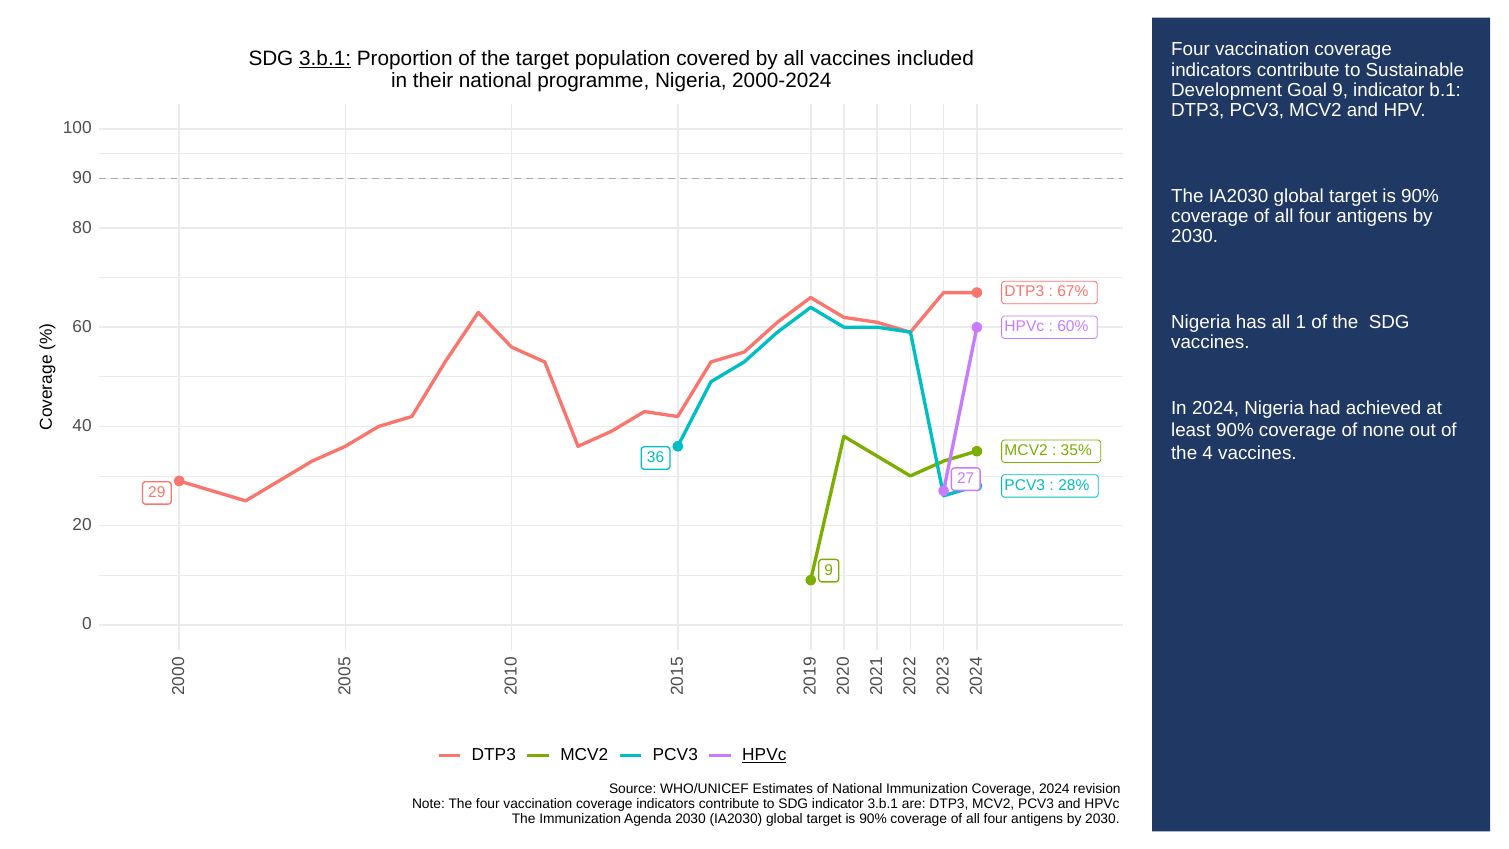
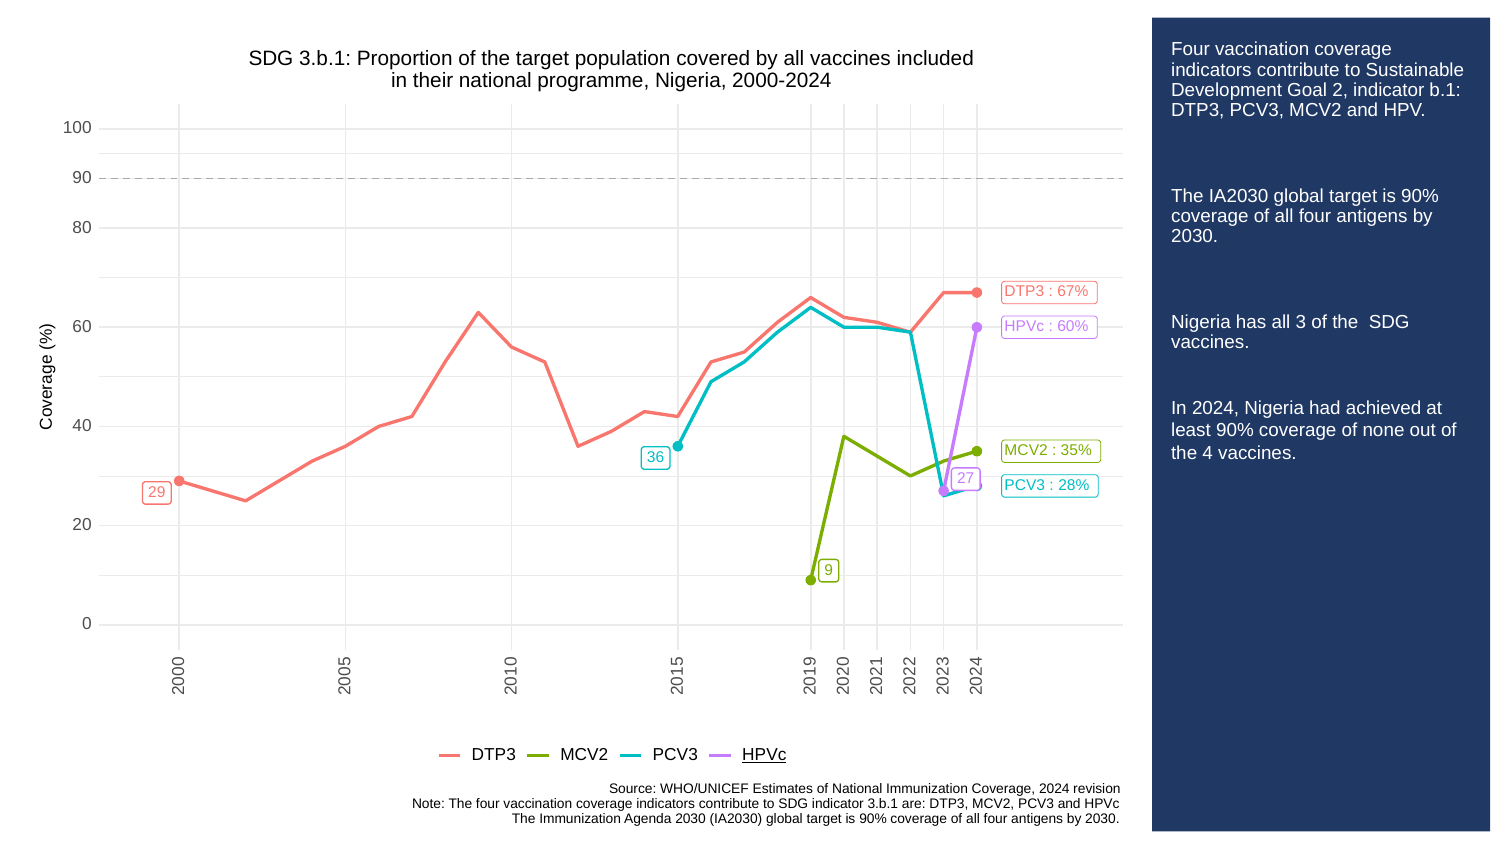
3.b.1 at (325, 58) underline: present -> none
Goal 9: 9 -> 2
all 1: 1 -> 3
